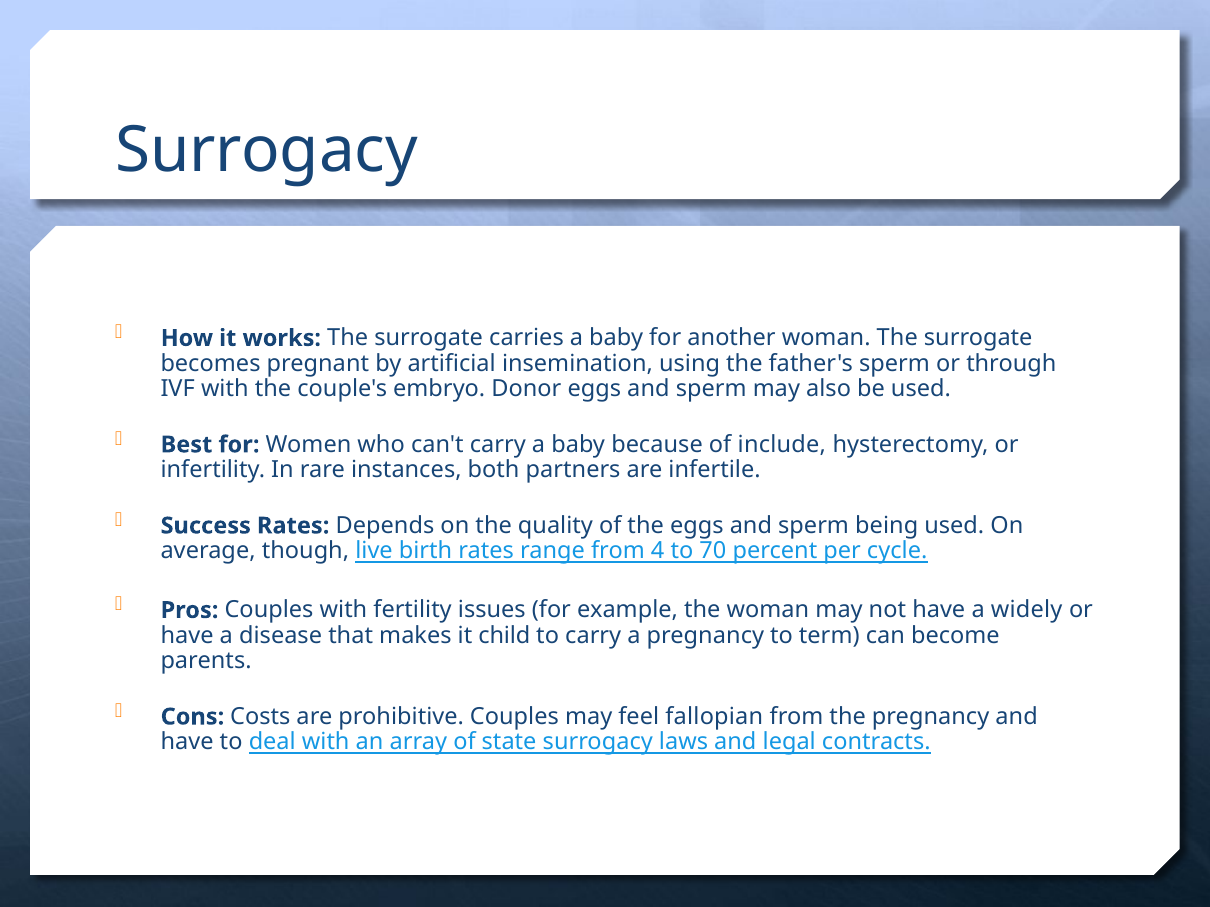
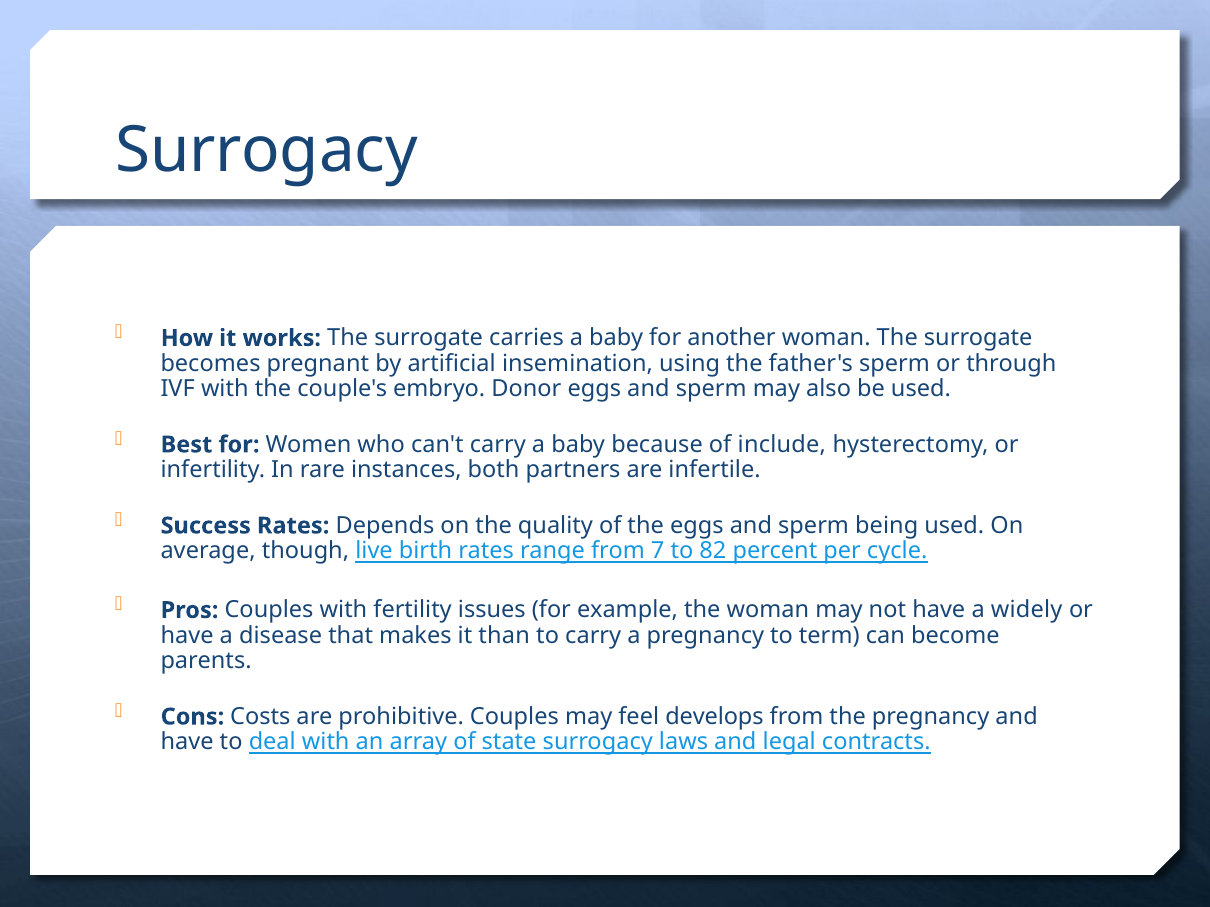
4: 4 -> 7
70: 70 -> 82
child: child -> than
fallopian: fallopian -> develops
